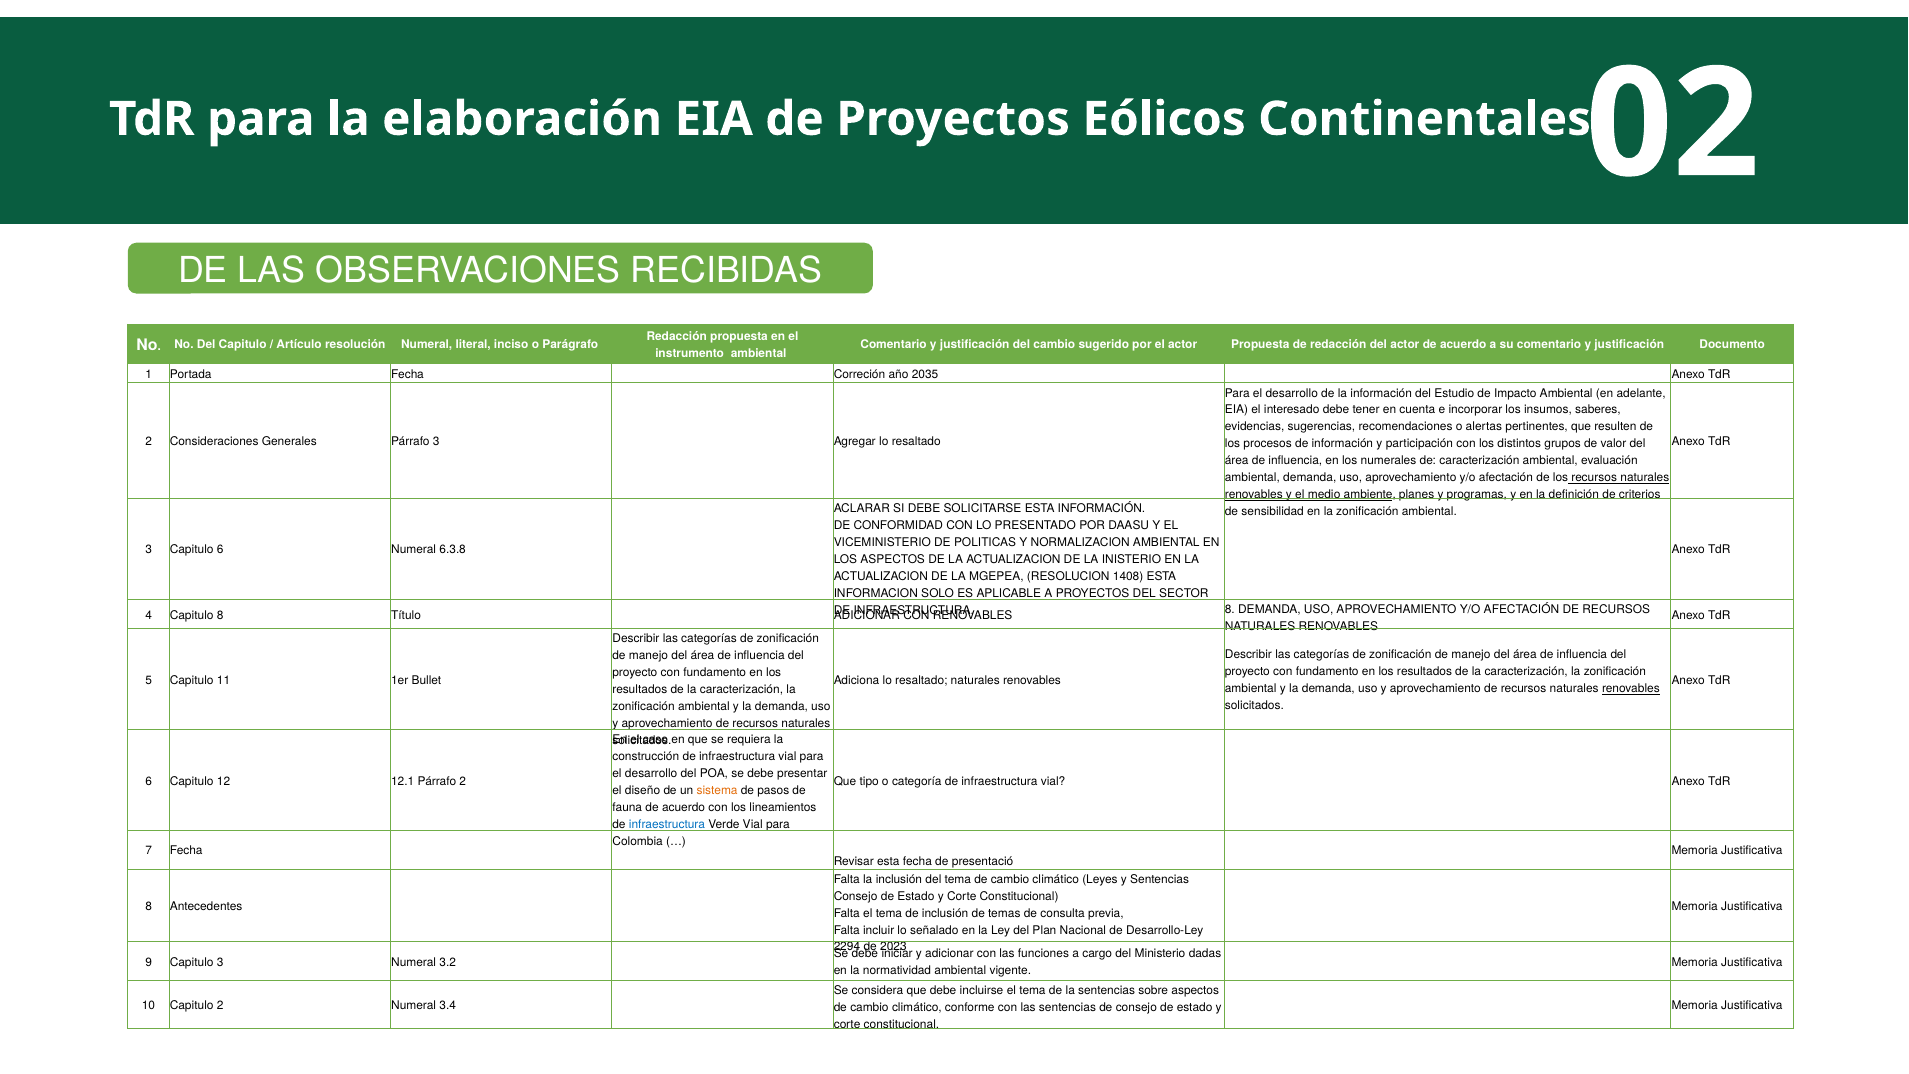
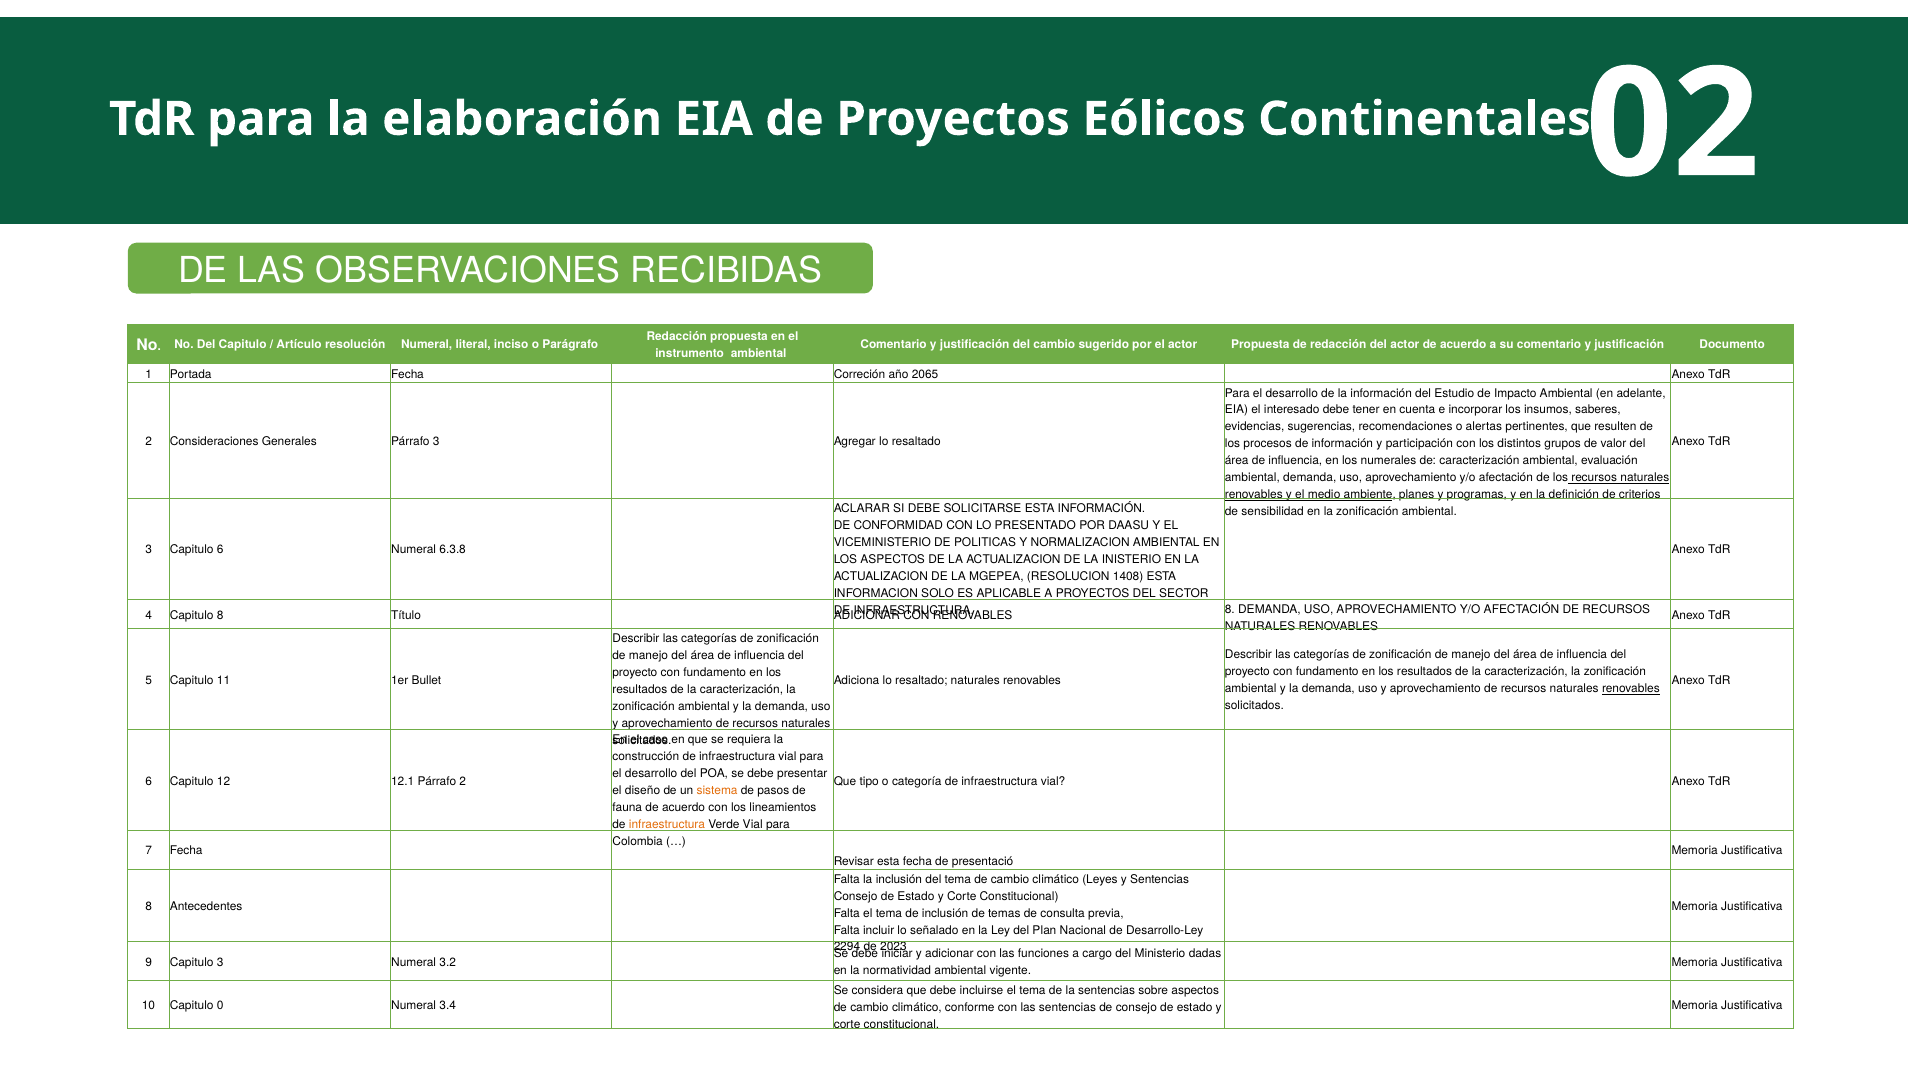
2035: 2035 -> 2065
infraestructura at (667, 824) colour: blue -> orange
Capitulo 2: 2 -> 0
